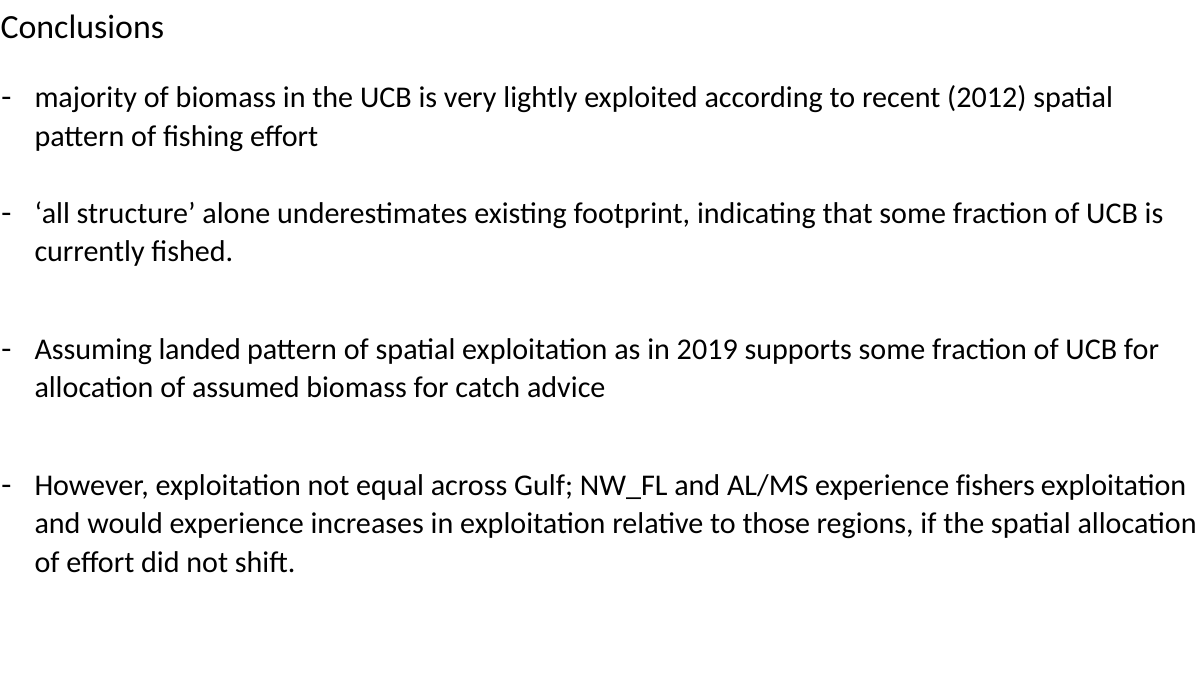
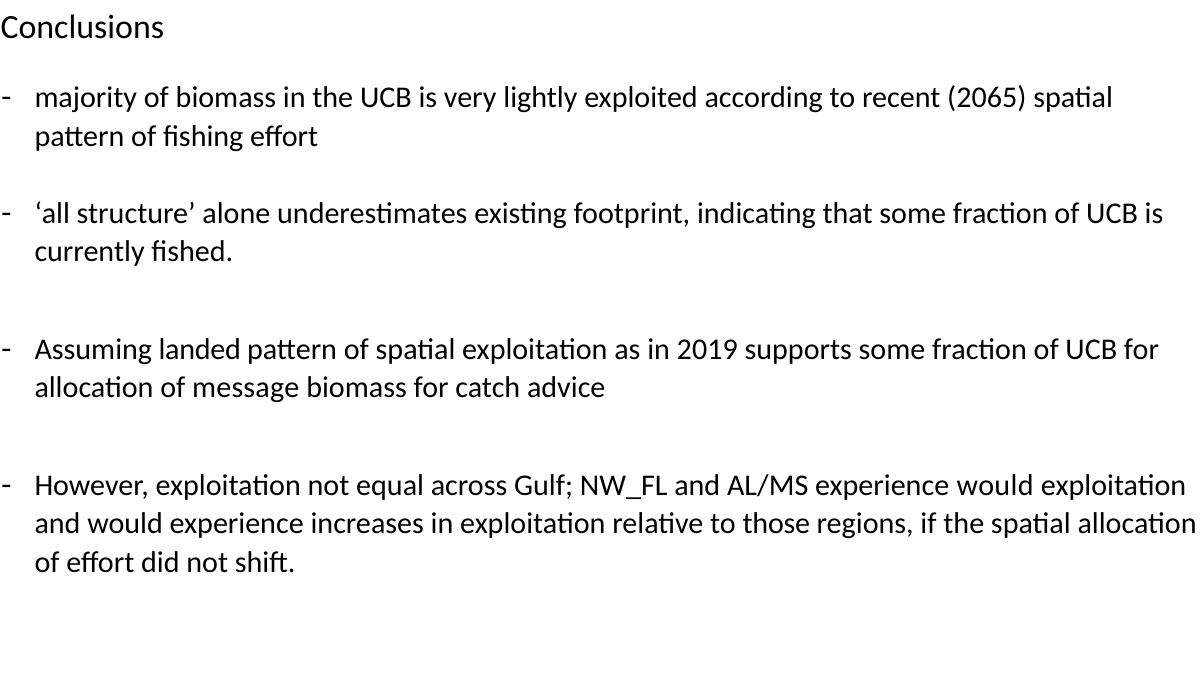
2012: 2012 -> 2065
assumed: assumed -> message
experience fishers: fishers -> would
